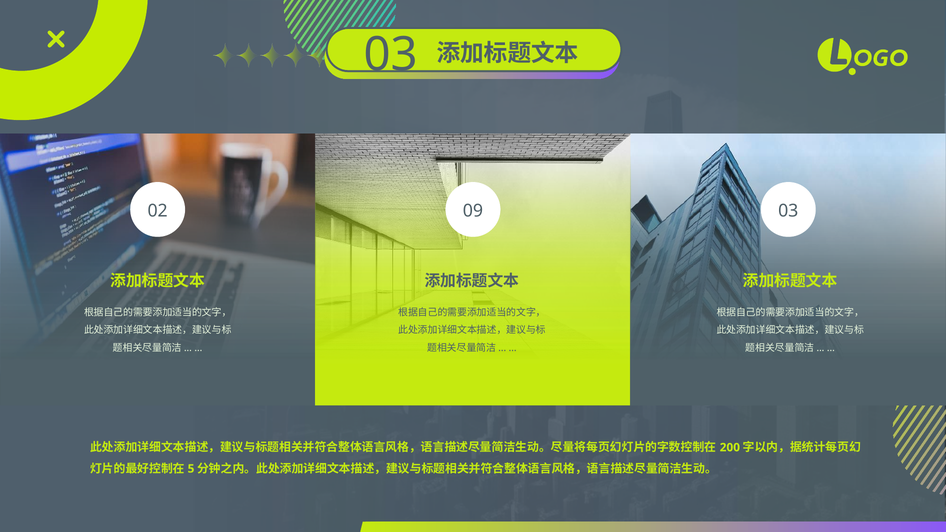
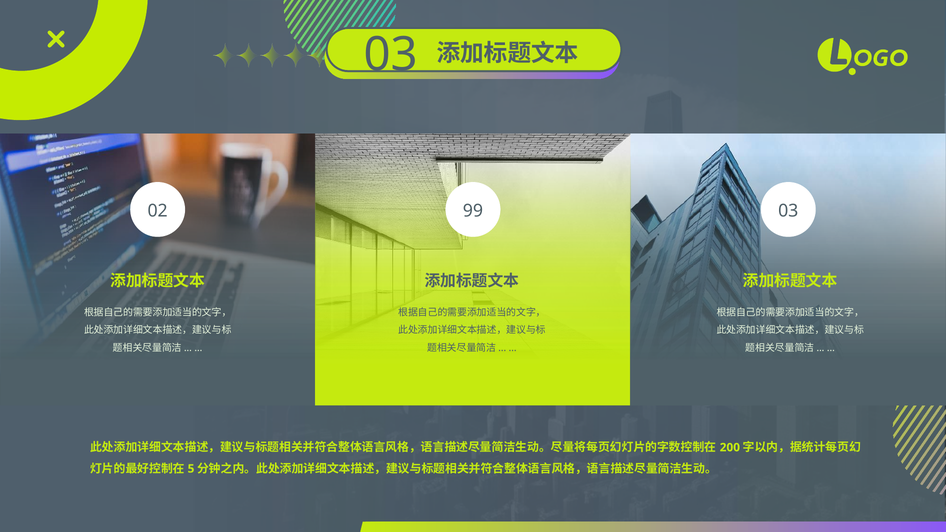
09: 09 -> 99
